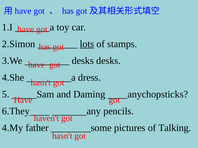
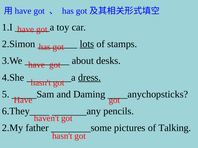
desks at (83, 61): desks -> about
dress underline: none -> present
4.My: 4.My -> 2.My
